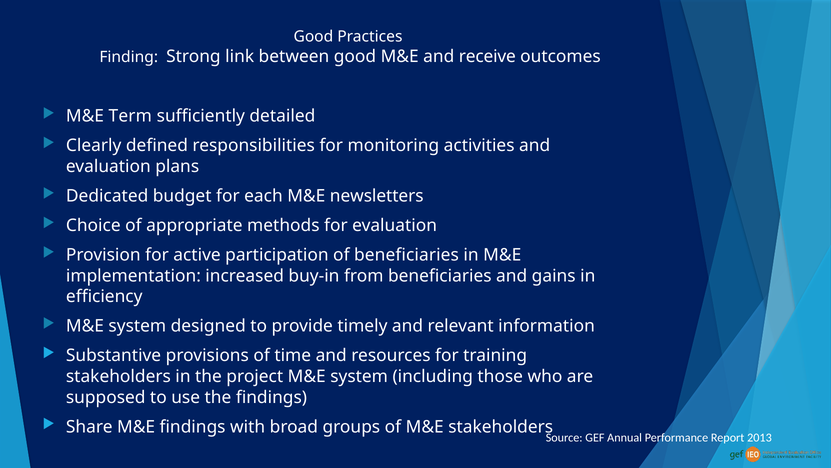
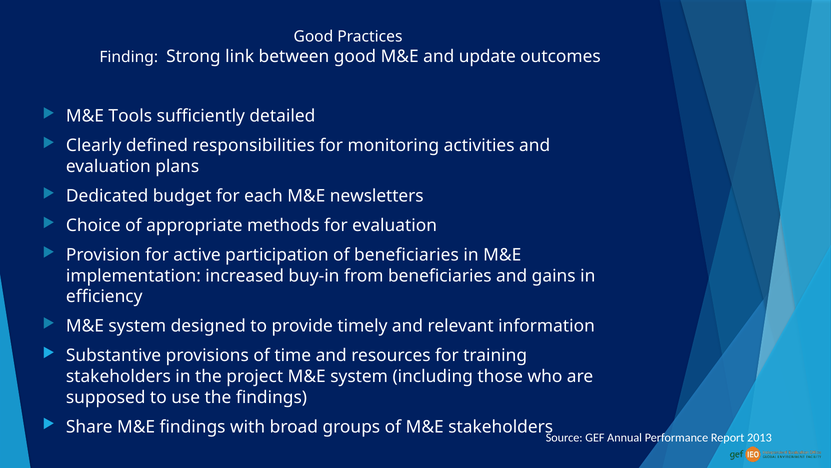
receive: receive -> update
Term: Term -> Tools
